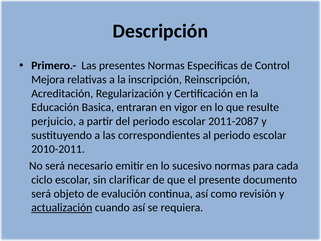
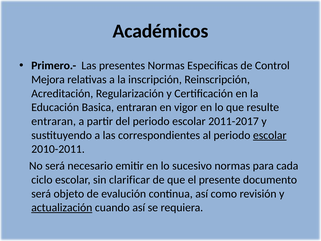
Descripción: Descripción -> Académicos
perjuicio at (54, 121): perjuicio -> entraran
2011-2087: 2011-2087 -> 2011-2017
escolar at (270, 135) underline: none -> present
